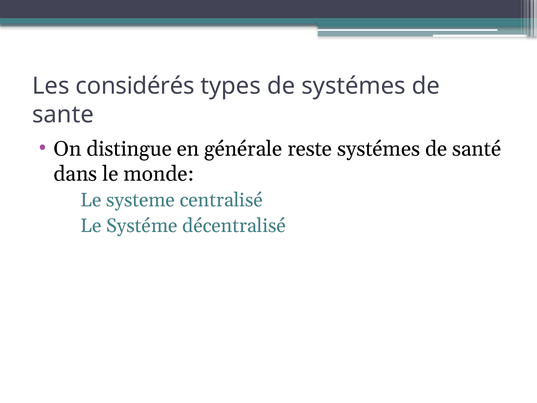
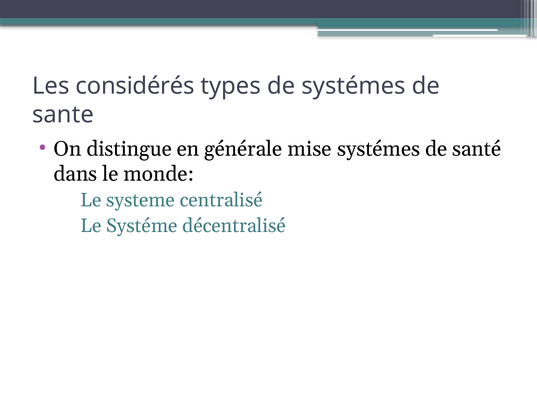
reste: reste -> mise
